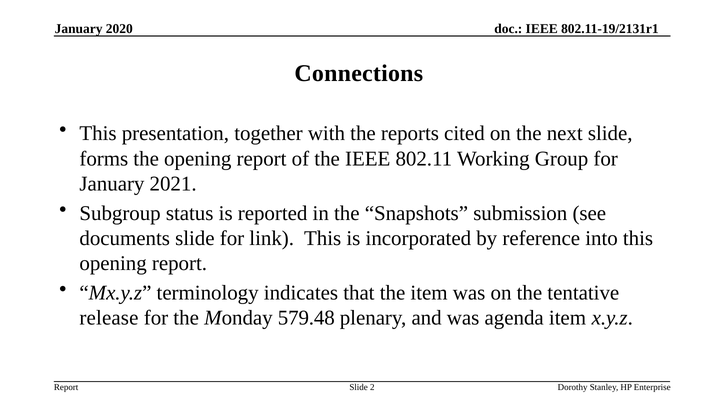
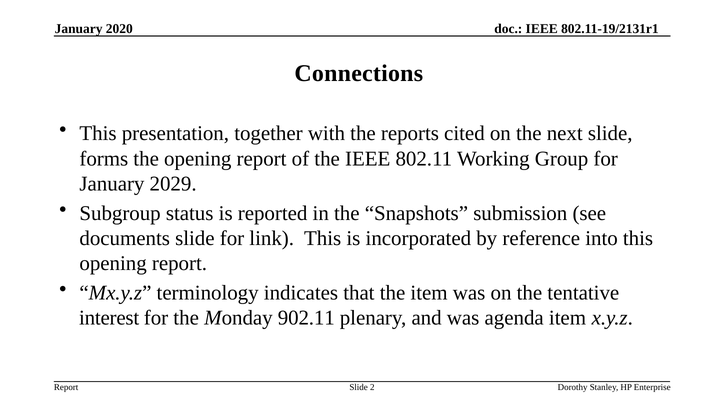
2021: 2021 -> 2029
release: release -> interest
579.48: 579.48 -> 902.11
